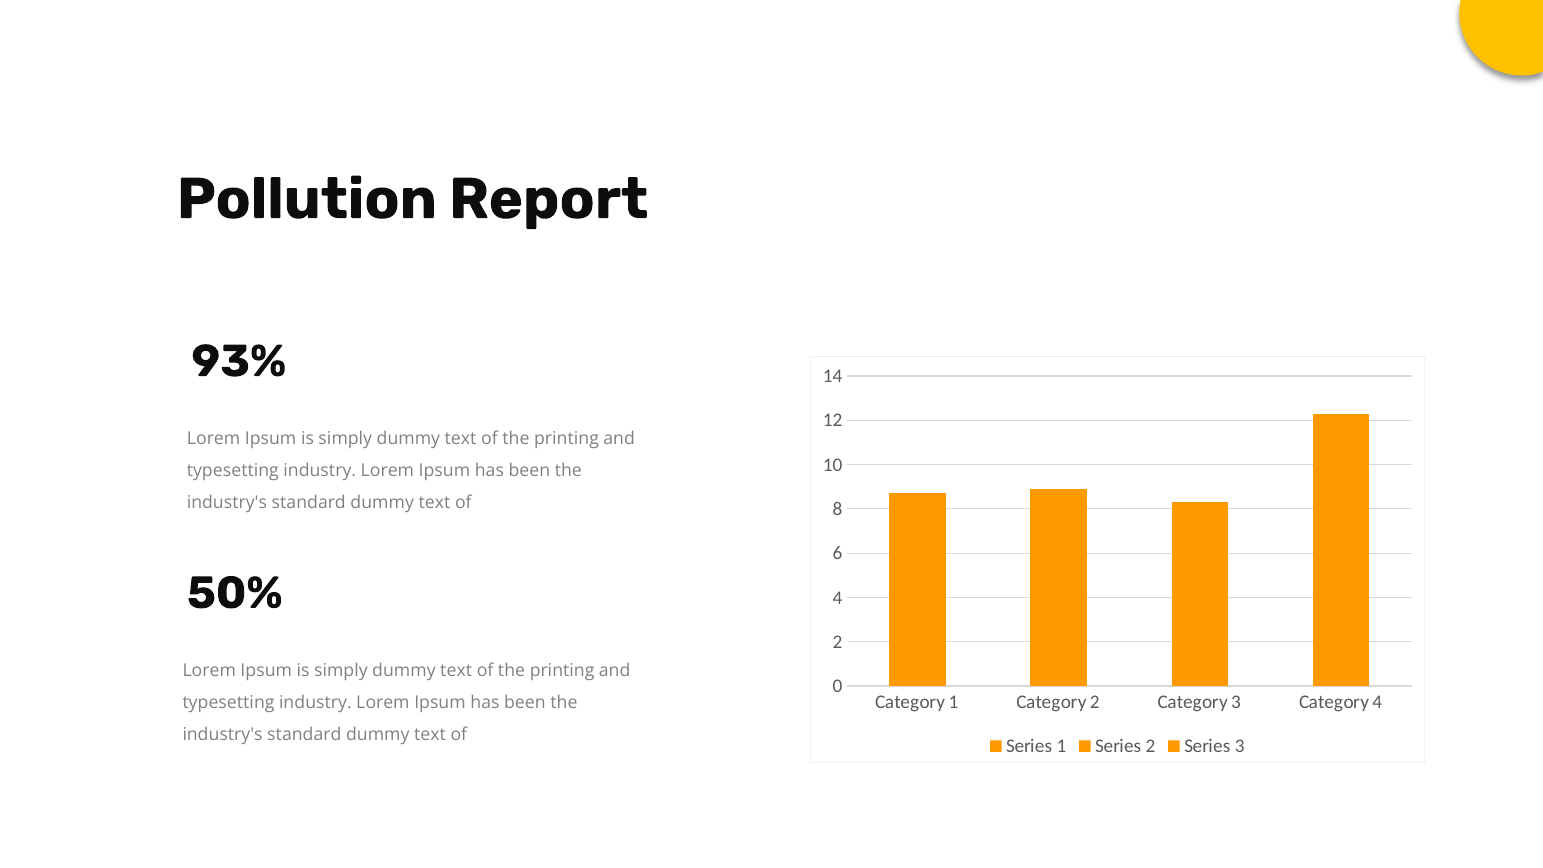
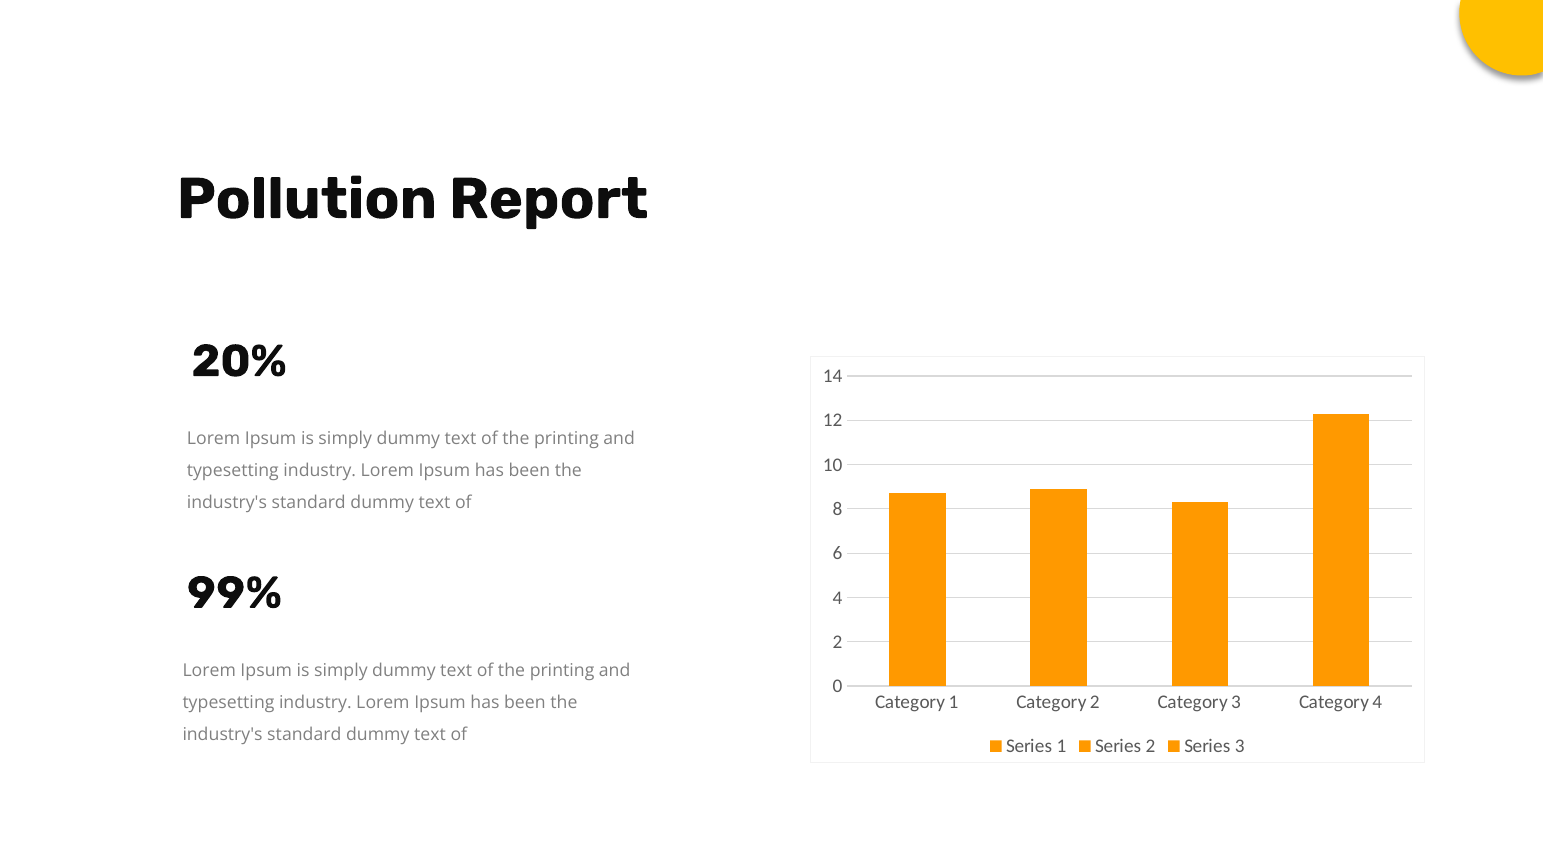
93%: 93% -> 20%
50%: 50% -> 99%
